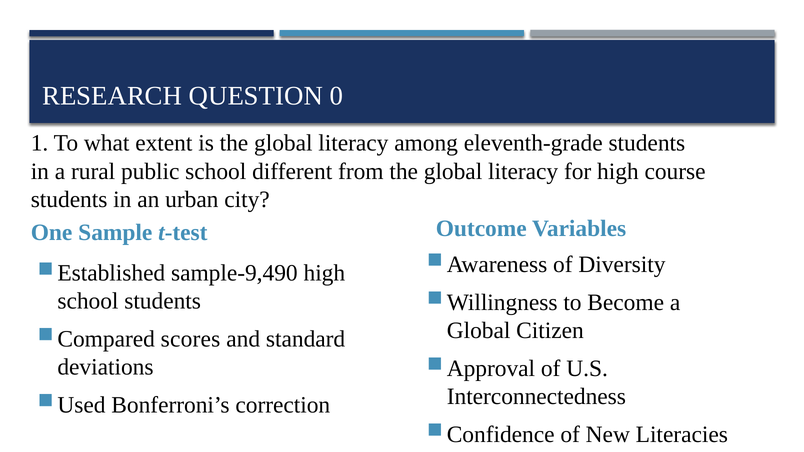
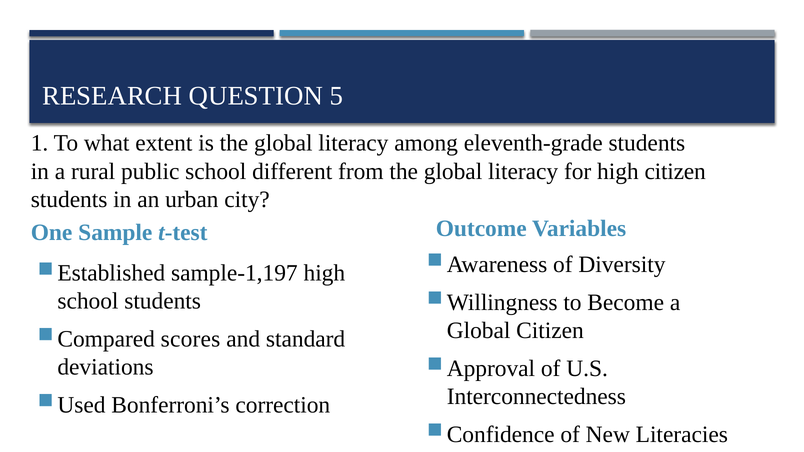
0: 0 -> 5
high course: course -> citizen
sample-9,490: sample-9,490 -> sample-1,197
